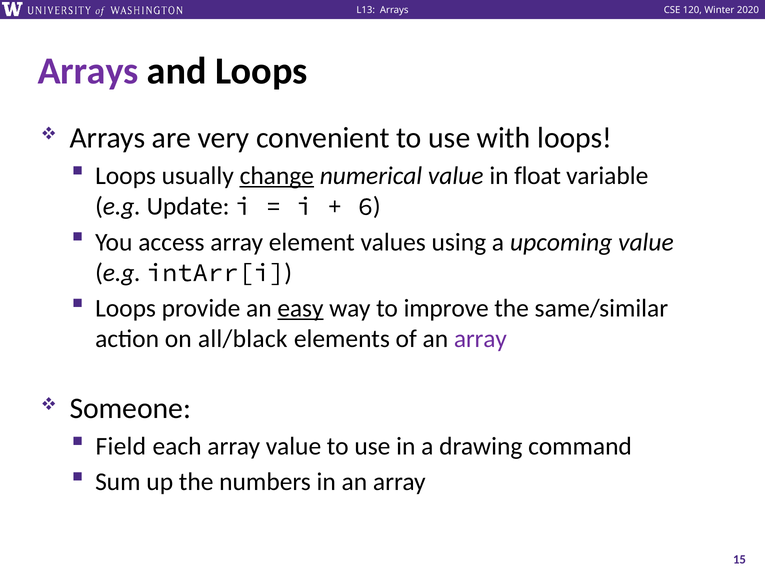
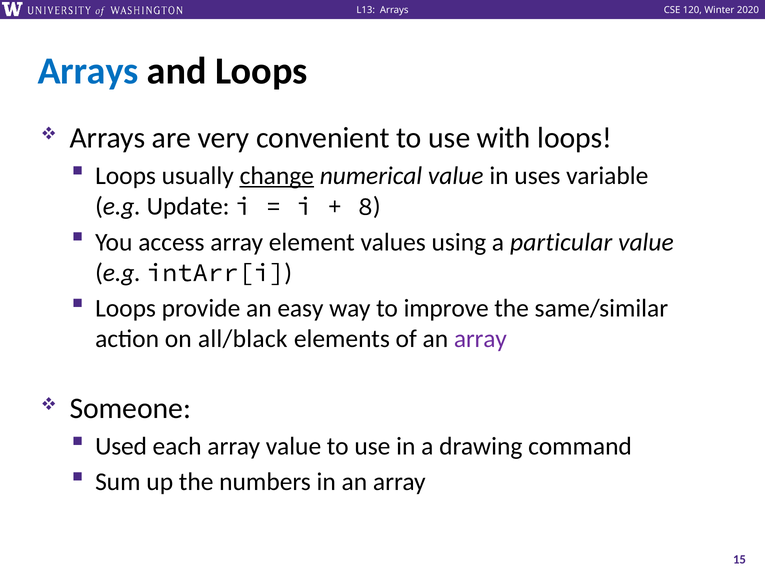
Arrays at (88, 71) colour: purple -> blue
float: float -> uses
6: 6 -> 8
upcoming: upcoming -> particular
easy underline: present -> none
Field: Field -> Used
